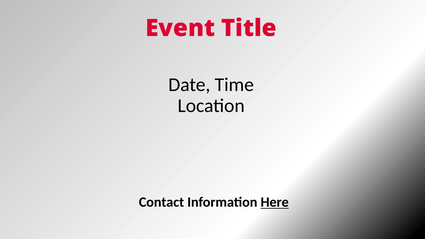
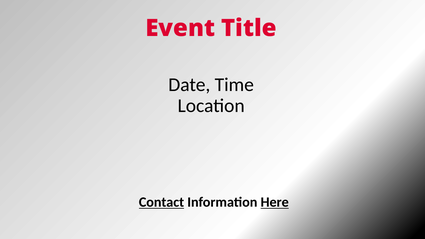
Contact underline: none -> present
